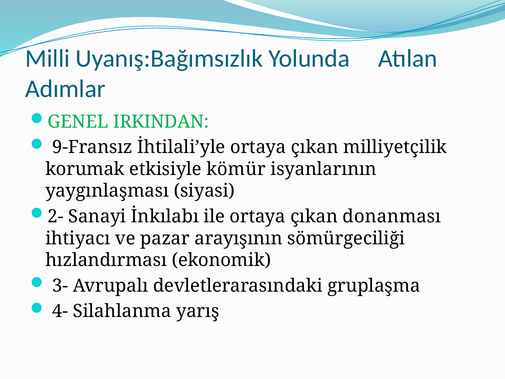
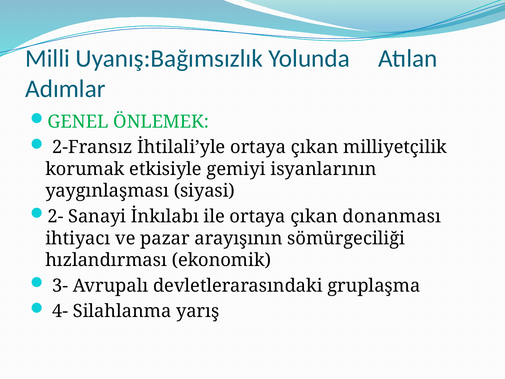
IRKINDAN: IRKINDAN -> ÖNLEMEK
9-Fransız: 9-Fransız -> 2-Fransız
kömür: kömür -> gemiyi
